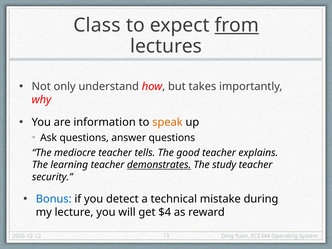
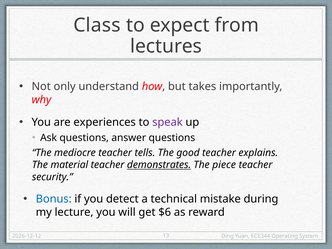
from underline: present -> none
information: information -> experiences
speak colour: orange -> purple
learning: learning -> material
study: study -> piece
$4: $4 -> $6
